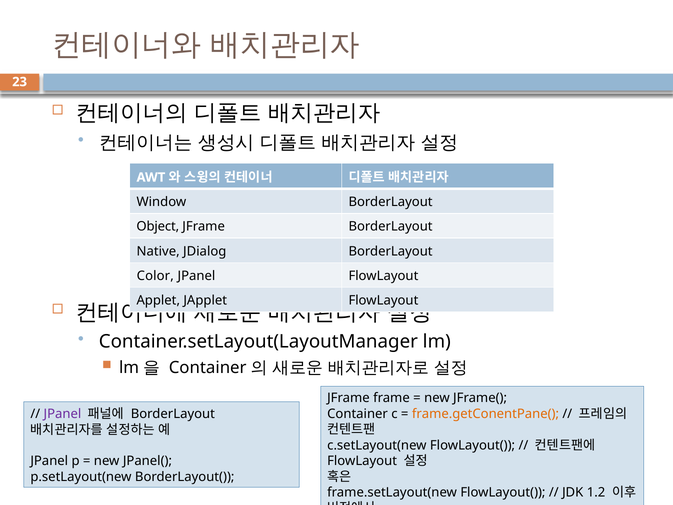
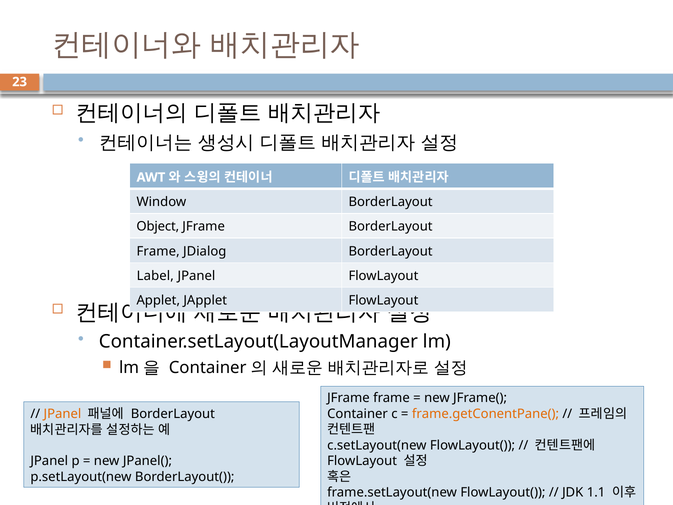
Native at (158, 251): Native -> Frame
Color: Color -> Label
JPanel at (62, 414) colour: purple -> orange
1.2: 1.2 -> 1.1
